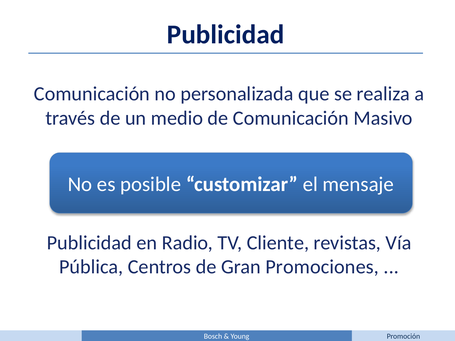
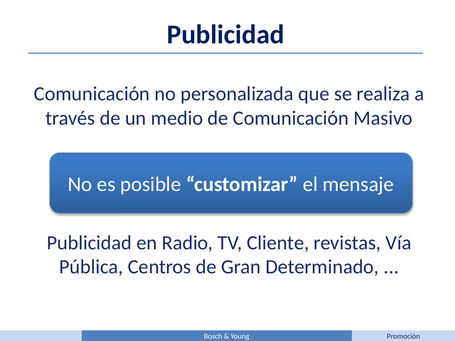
Promociones: Promociones -> Determinado
